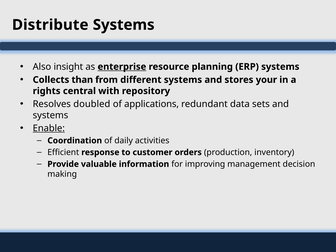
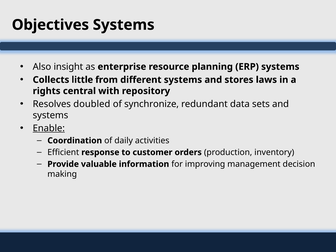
Distribute: Distribute -> Objectives
enterprise underline: present -> none
than: than -> little
your: your -> laws
applications: applications -> synchronize
